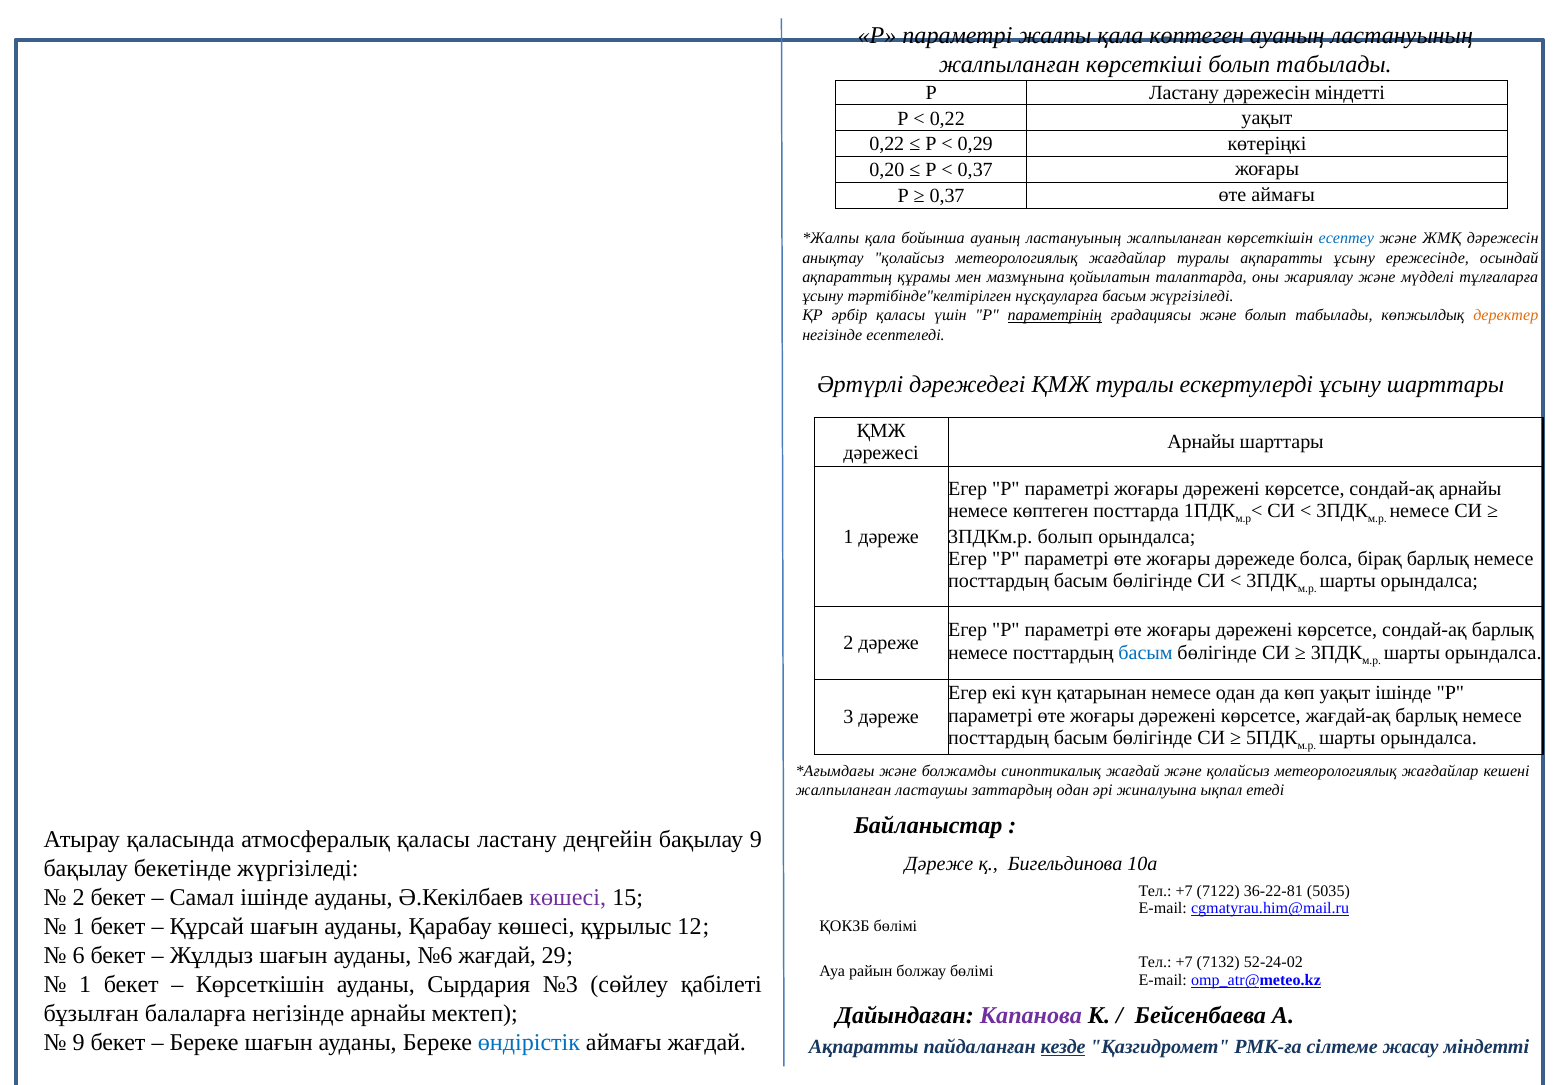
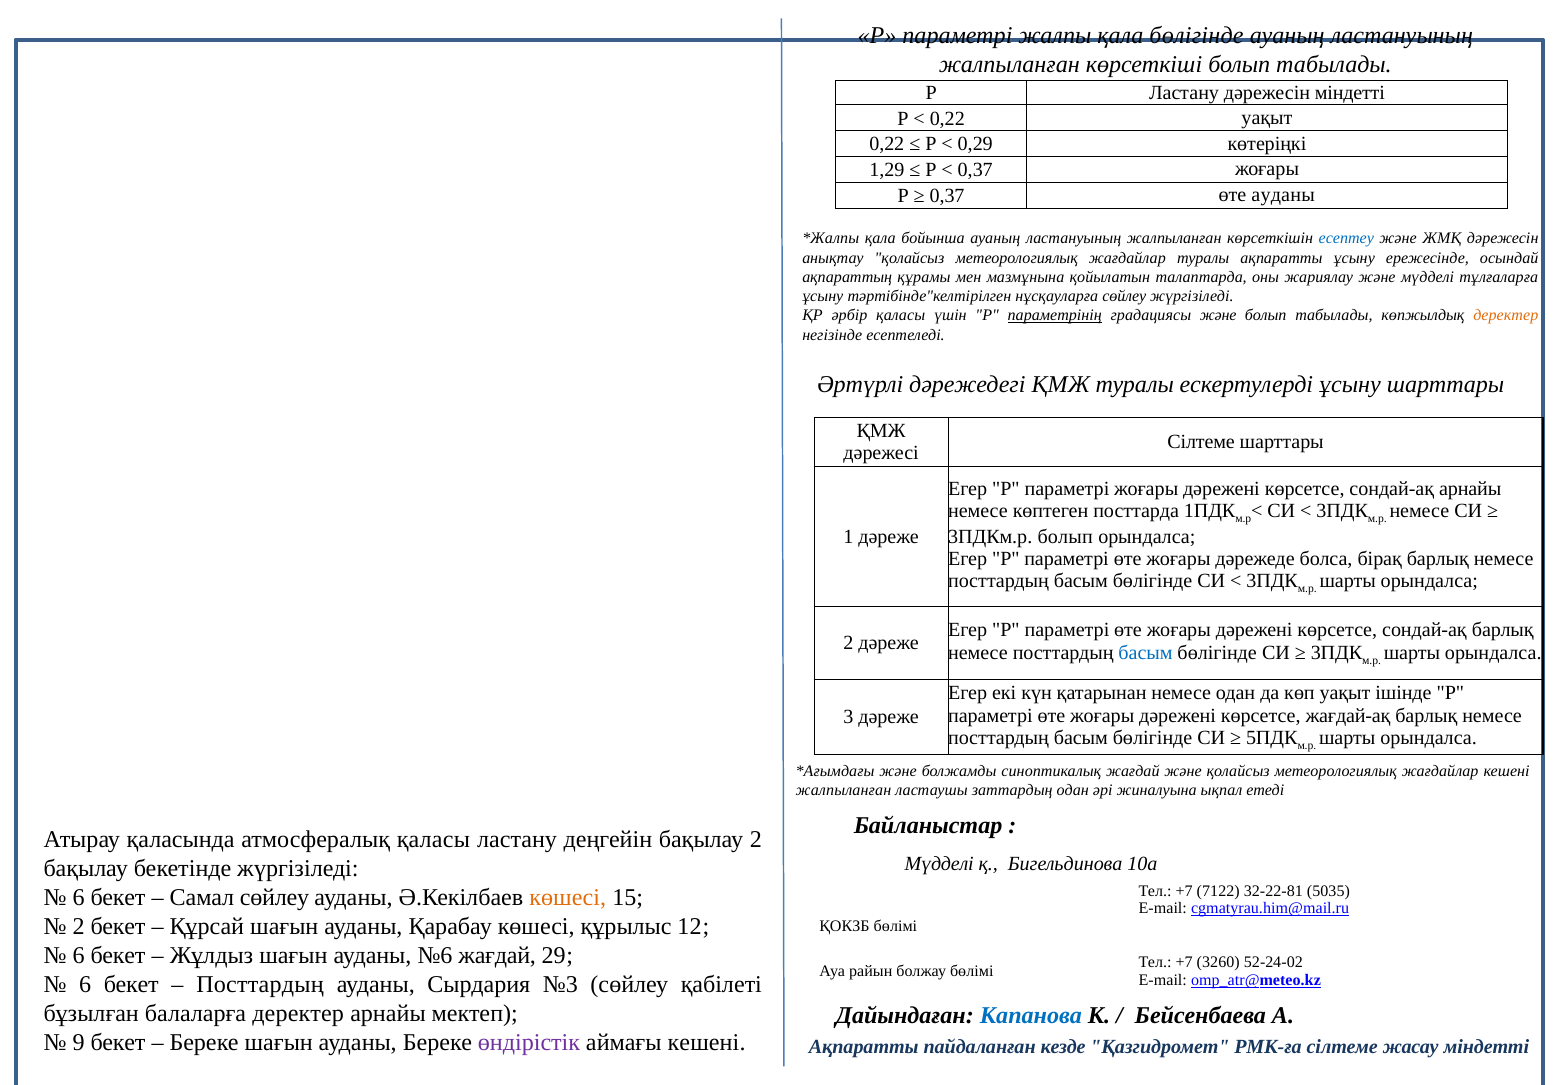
қала көптеген: көптеген -> бөлігінде
0,20: 0,20 -> 1,29
өте аймағы: аймағы -> ауданы
нұсқауларға басым: басым -> сөйлеу
Арнайы at (1201, 442): Арнайы -> Сілтеме
бақылау 9: 9 -> 2
Дәреже at (939, 865): Дәреже -> Мүдделі
36-22-81: 36-22-81 -> 32-22-81
2 at (79, 898): 2 -> 6
Самал ішінде: ішінде -> сөйлеу
көшесі at (568, 898) colour: purple -> orange
1 at (79, 927): 1 -> 2
7132: 7132 -> 3260
1 at (85, 985): 1 -> 6
Көрсеткішін at (260, 985): Көрсеткішін -> Посттардың
балаларға негізінде: негізінде -> деректер
Капанова colour: purple -> blue
өндірістік colour: blue -> purple
аймағы жағдай: жағдай -> кешені
кезде underline: present -> none
